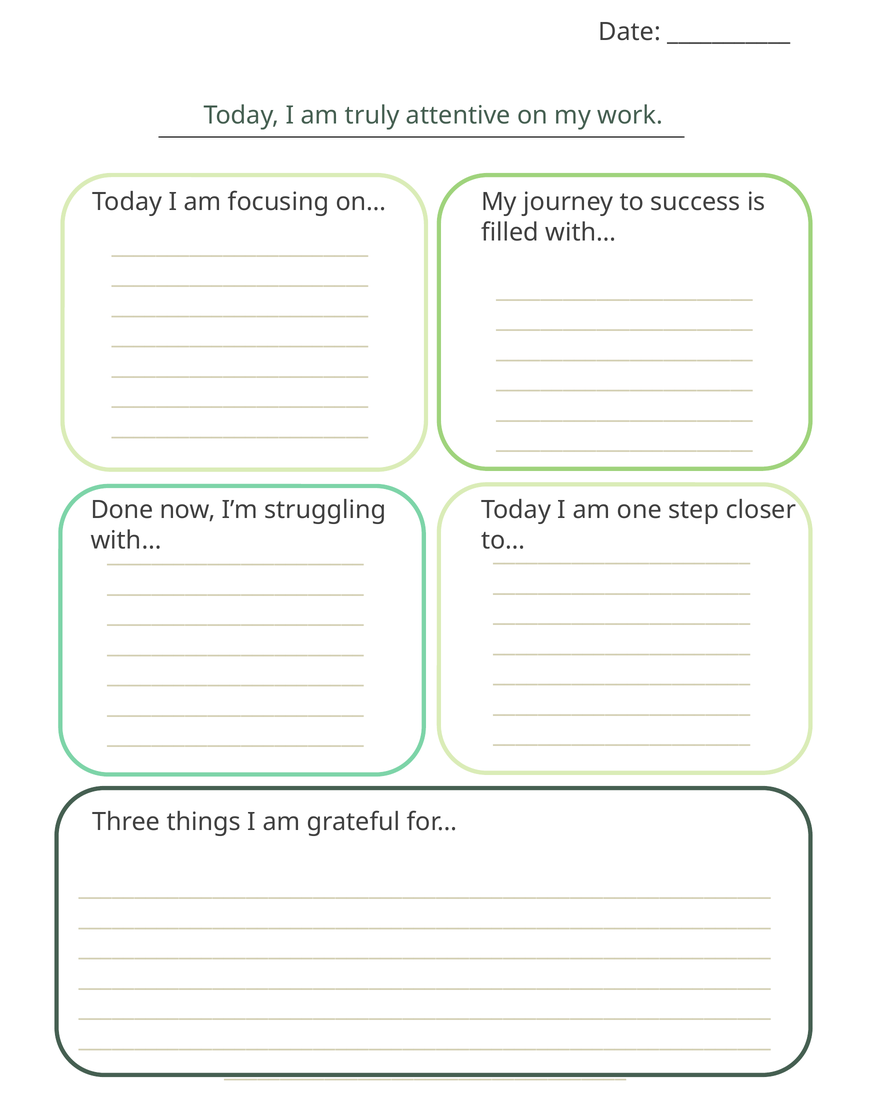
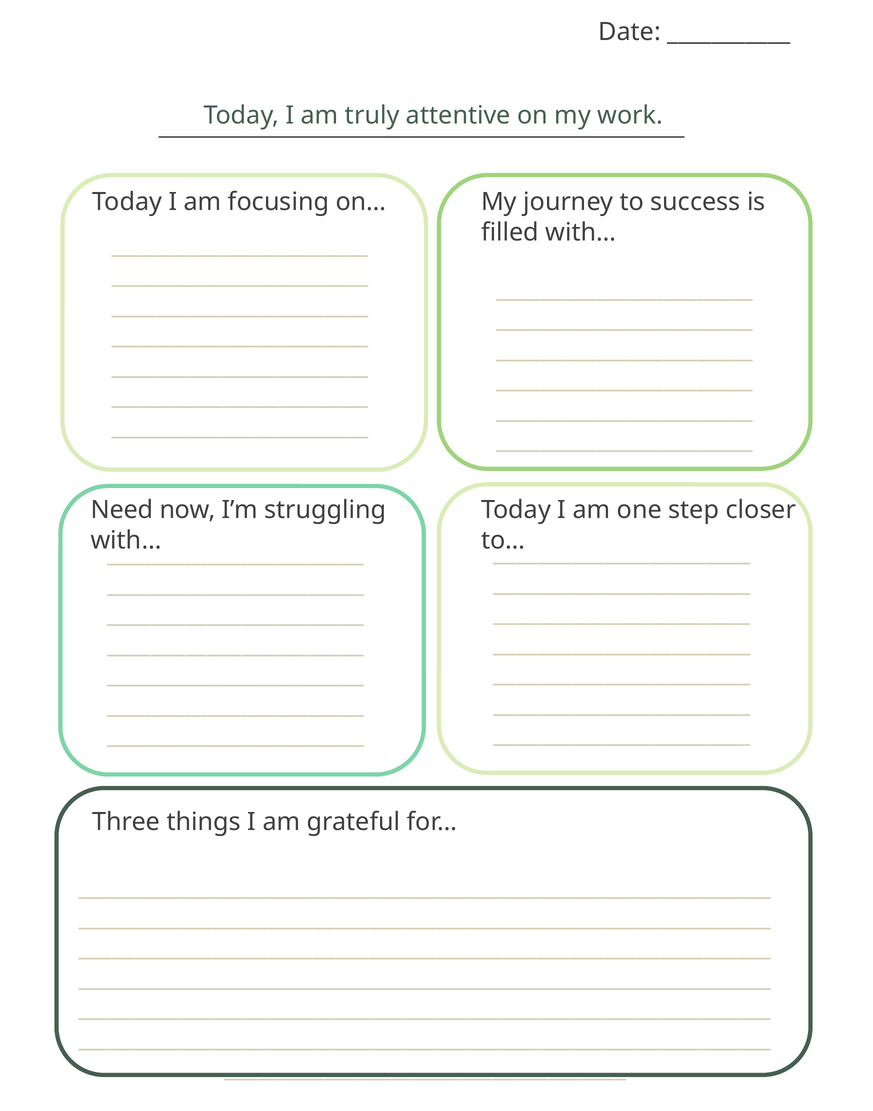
Done: Done -> Need
